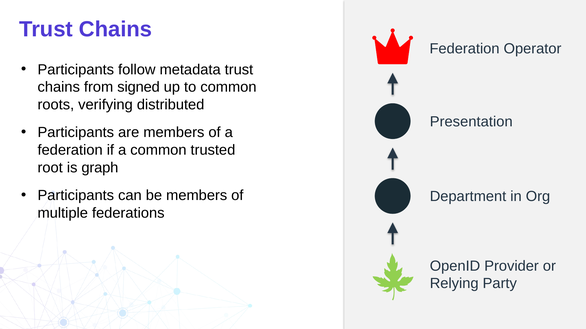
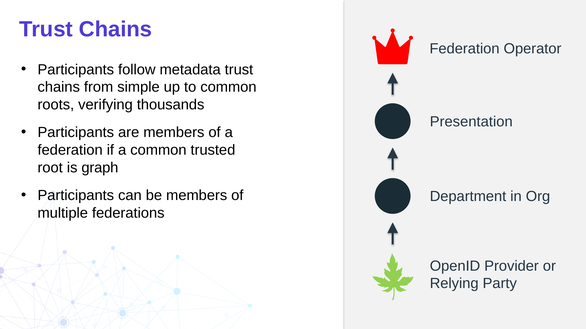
signed: signed -> simple
distributed: distributed -> thousands
